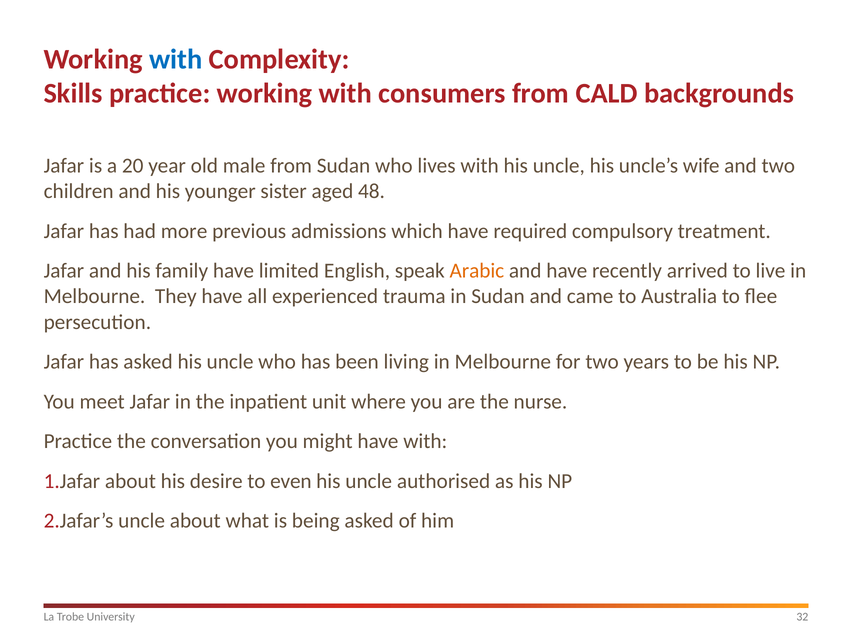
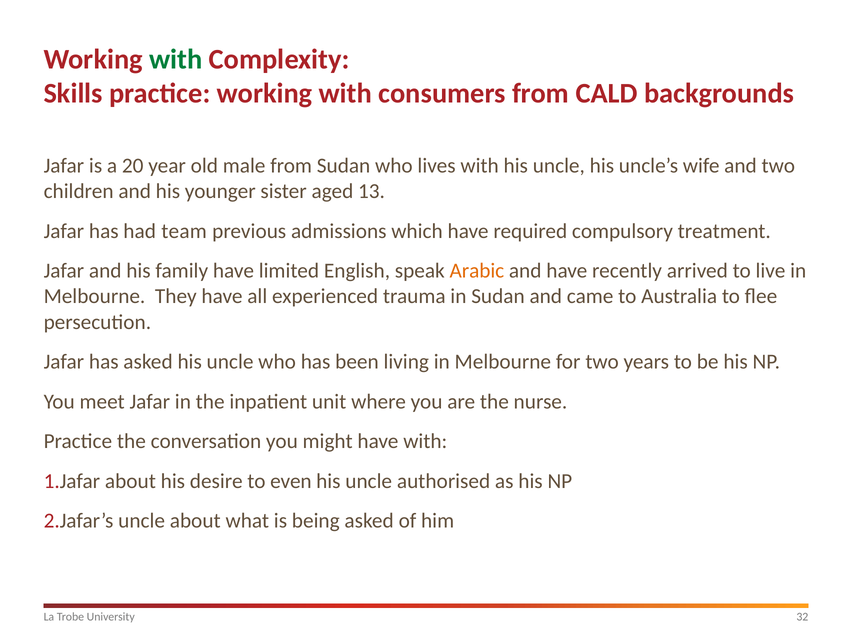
with at (176, 59) colour: blue -> green
48: 48 -> 13
more: more -> team
